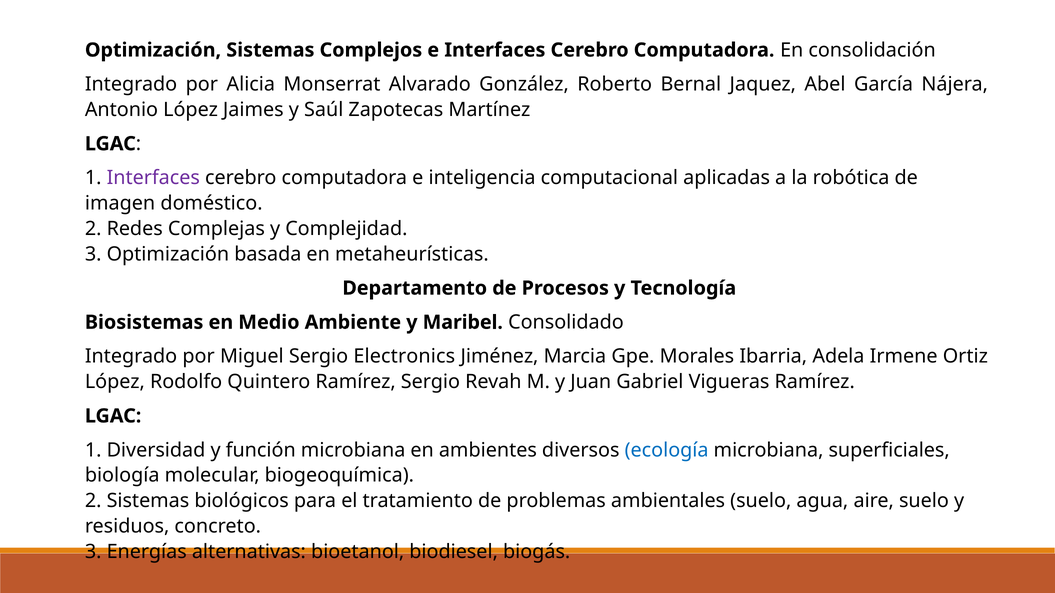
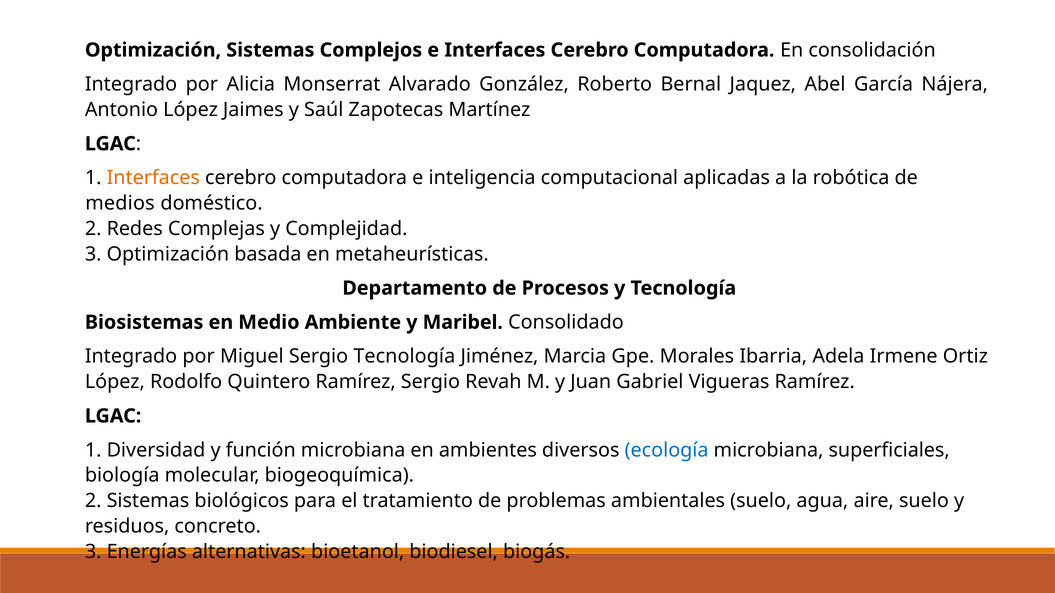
Interfaces at (153, 178) colour: purple -> orange
imagen: imagen -> medios
Sergio Electronics: Electronics -> Tecnología
